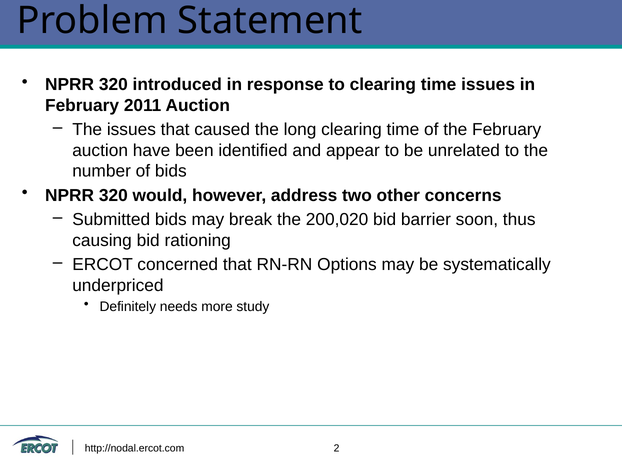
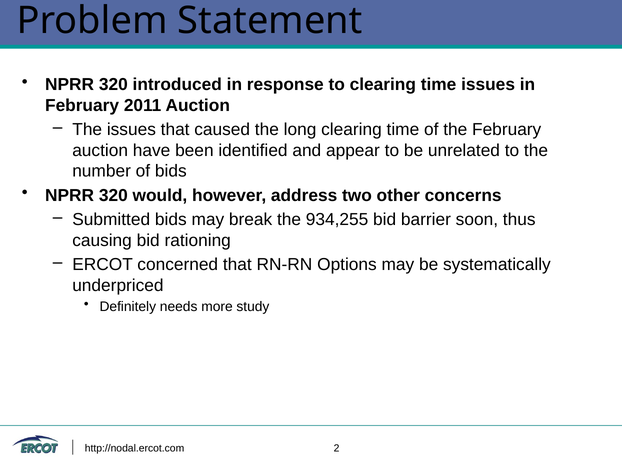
200,020: 200,020 -> 934,255
